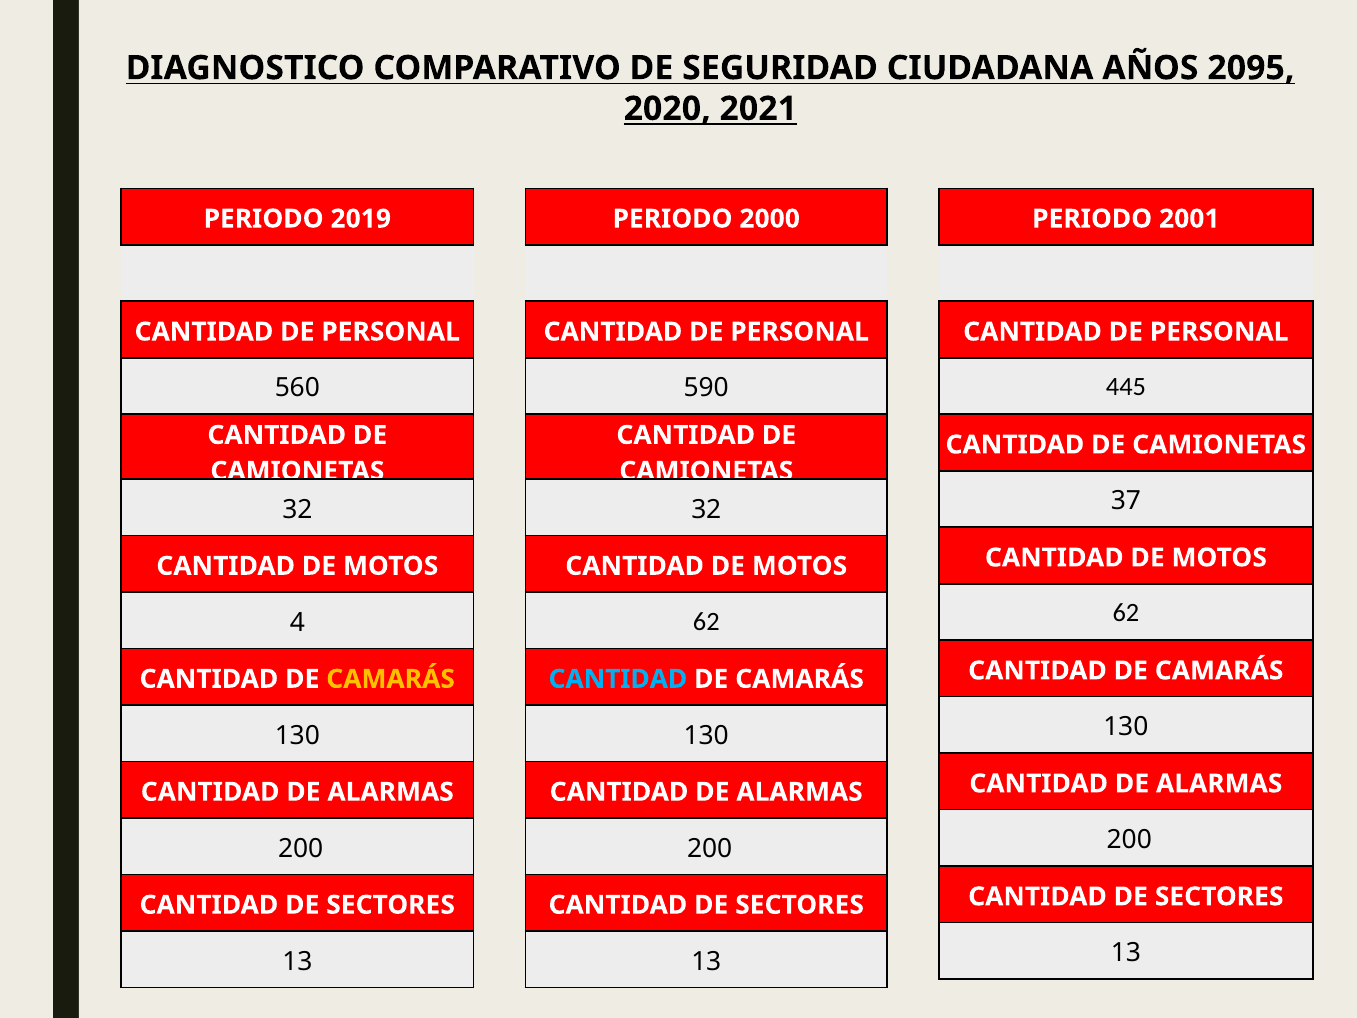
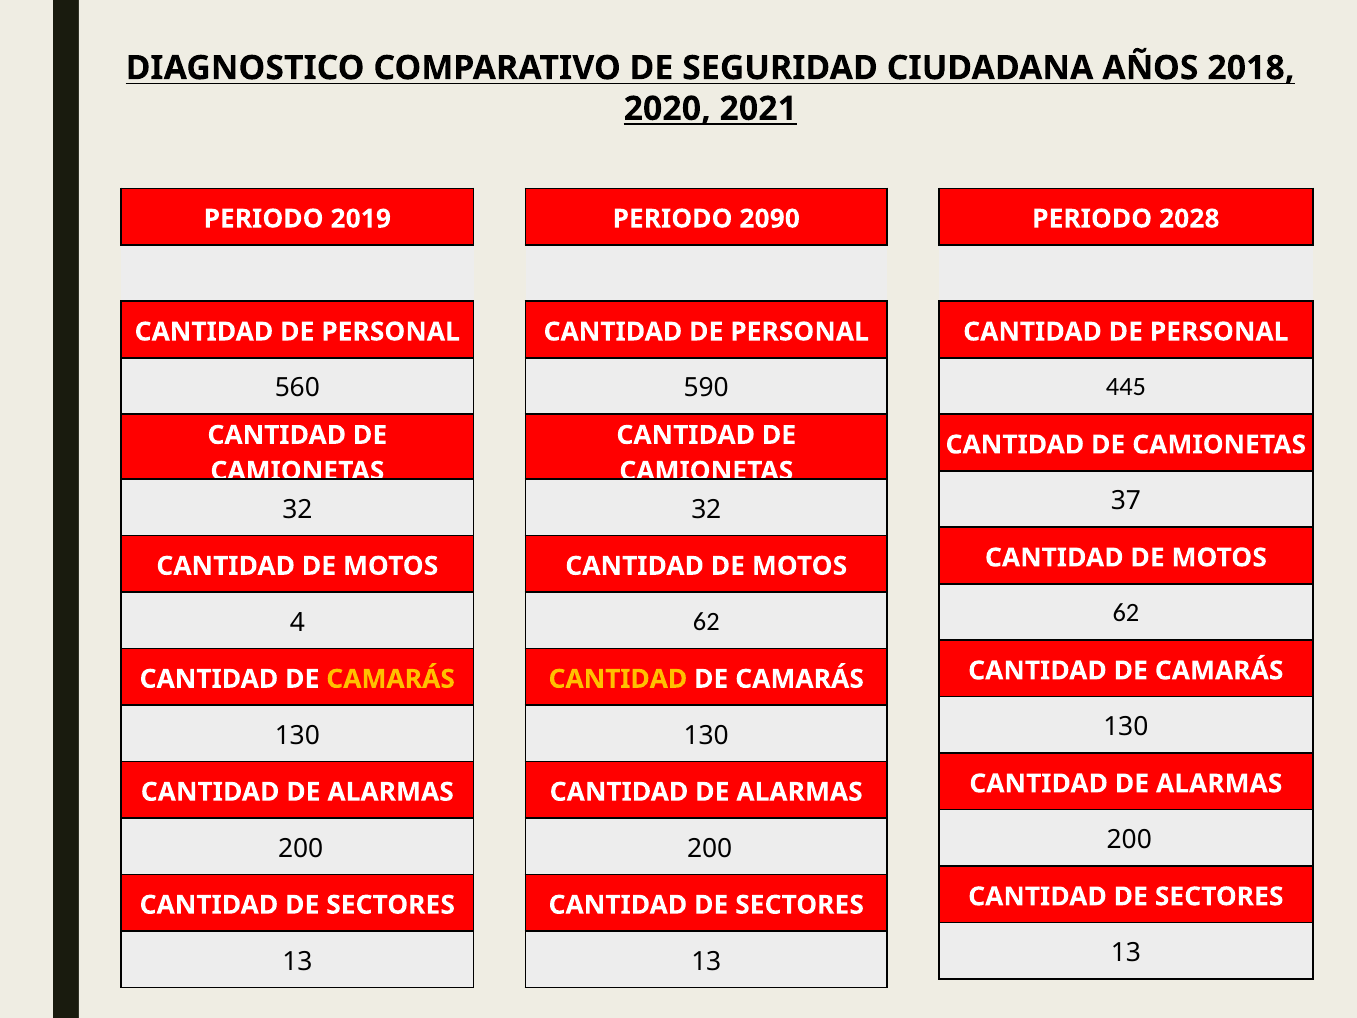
2095: 2095 -> 2018
2000: 2000 -> 2090
2001: 2001 -> 2028
CANTIDAD at (618, 679) colour: light blue -> yellow
